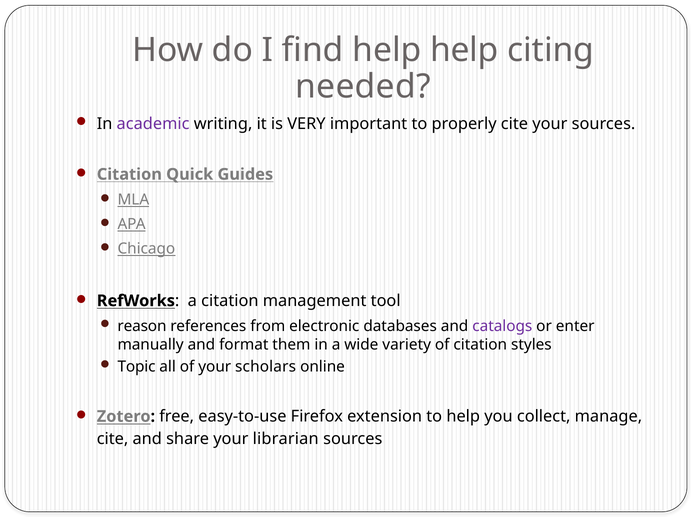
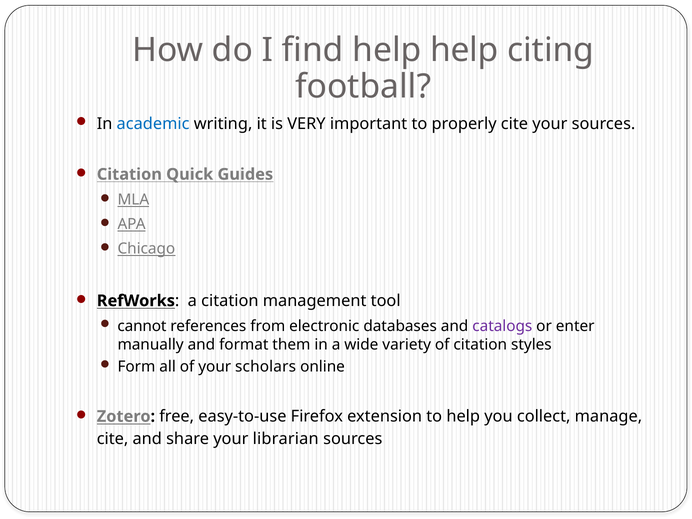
needed: needed -> football
academic colour: purple -> blue
reason: reason -> cannot
Topic: Topic -> Form
